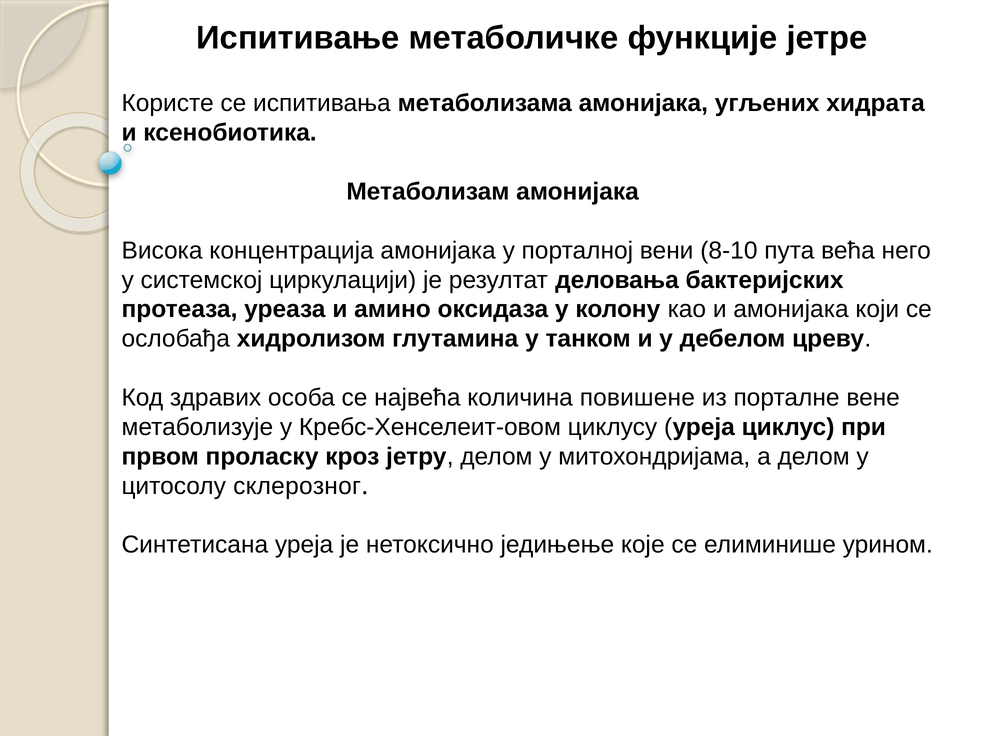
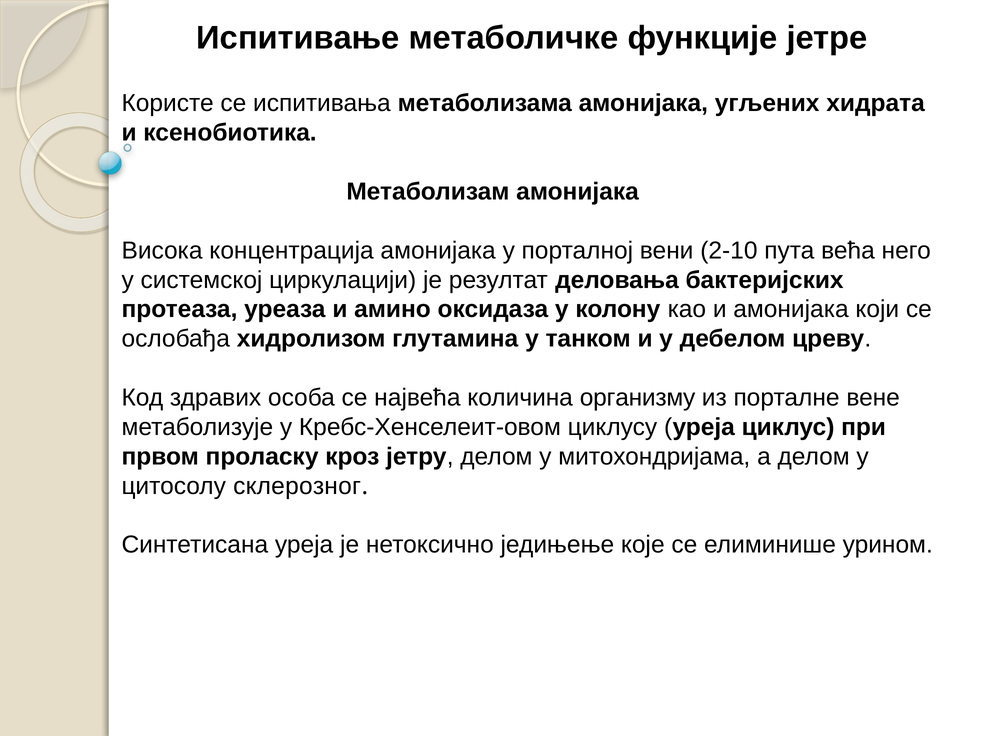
8-10: 8-10 -> 2-10
повишене: повишене -> организму
